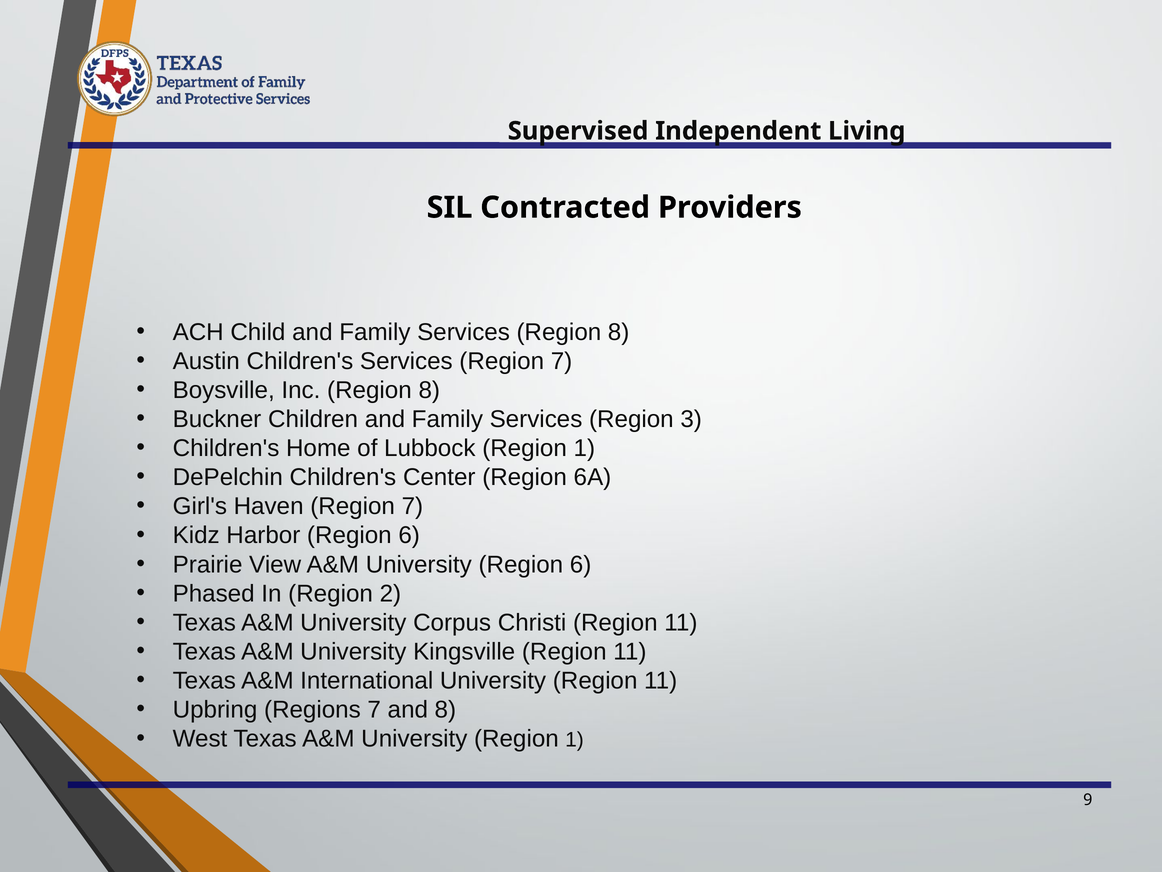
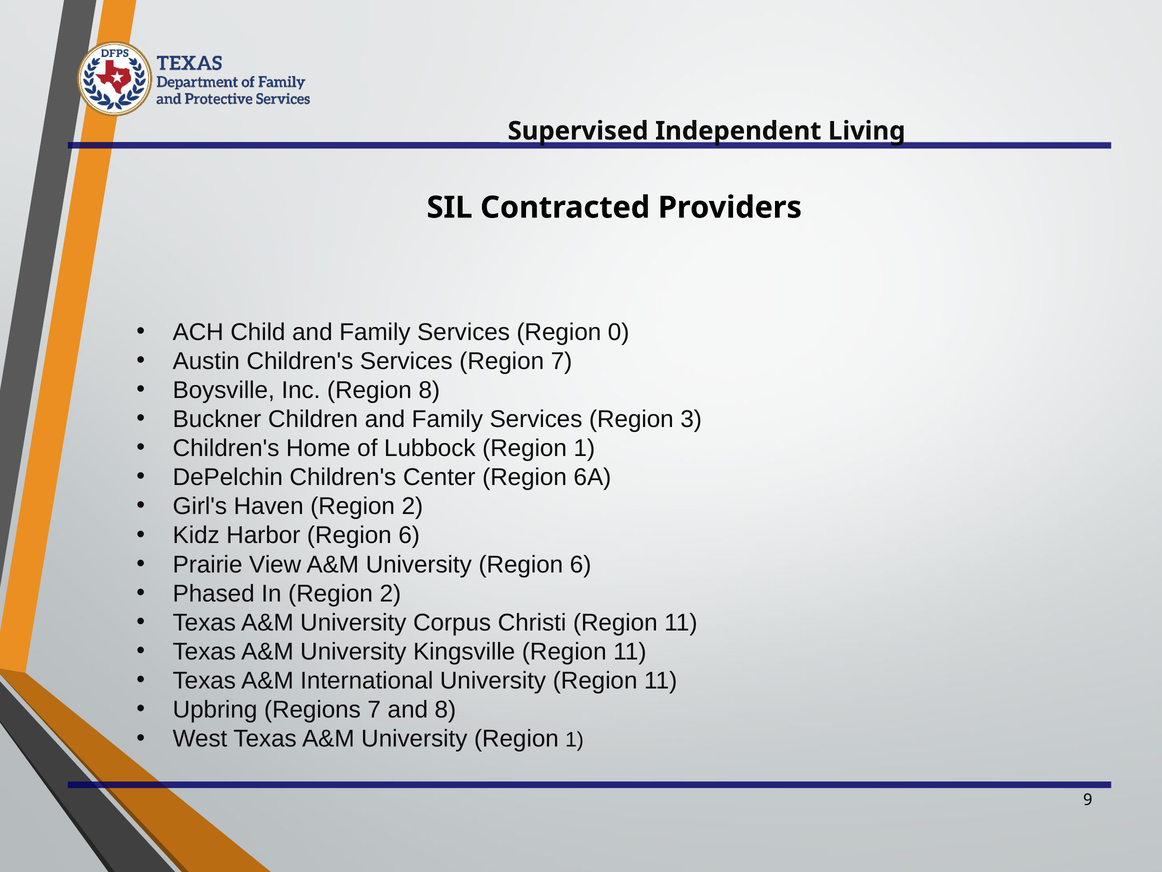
Services Region 8: 8 -> 0
Haven Region 7: 7 -> 2
